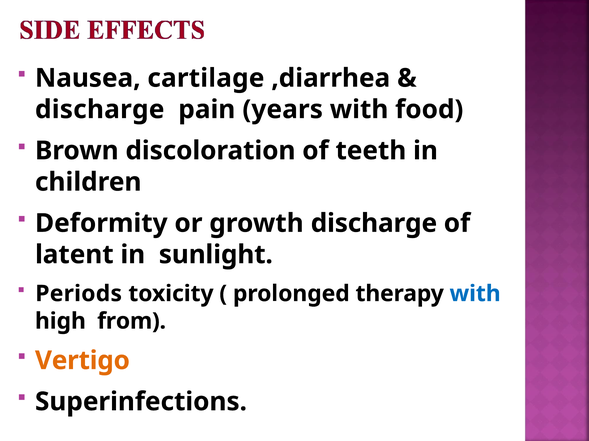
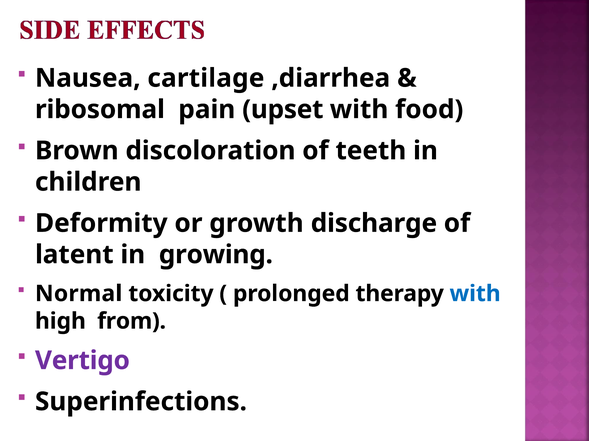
discharge at (100, 110): discharge -> ribosomal
years: years -> upset
sunlight: sunlight -> growing
Periods: Periods -> Normal
Vertigo colour: orange -> purple
